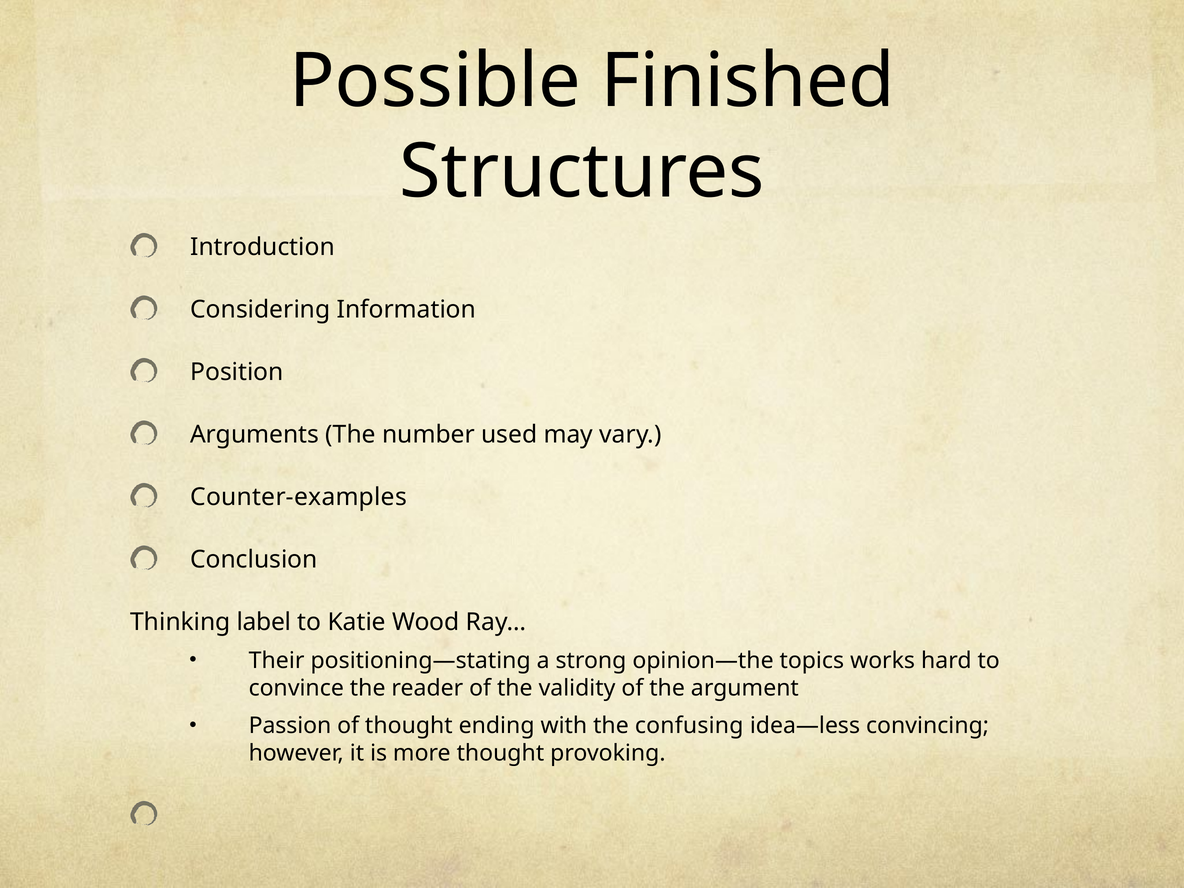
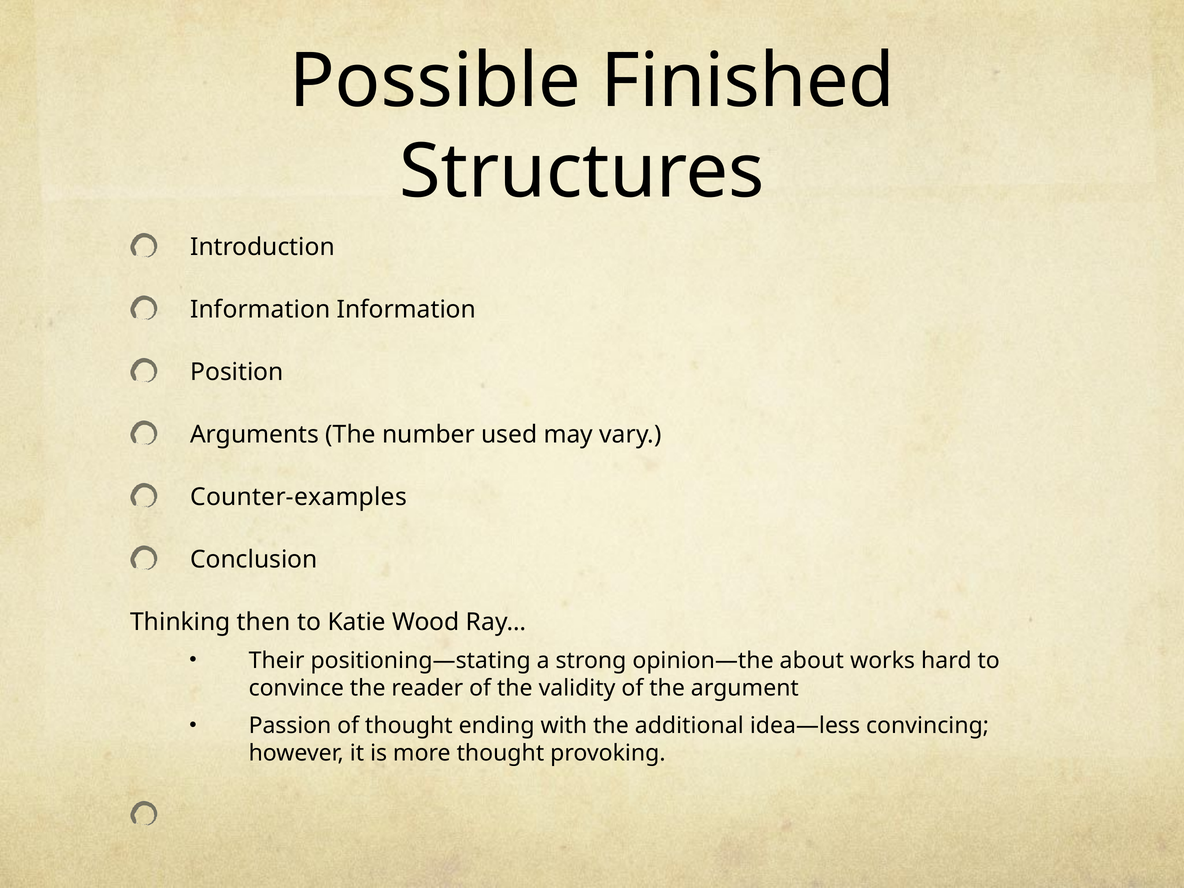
Considering at (260, 310): Considering -> Information
label: label -> then
topics: topics -> about
confusing: confusing -> additional
